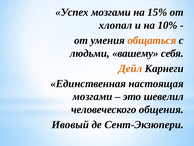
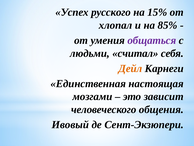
Успех мозгами: мозгами -> русского
10%: 10% -> 85%
общаться colour: orange -> purple
вашему: вашему -> считал
шевелил: шевелил -> зависит
